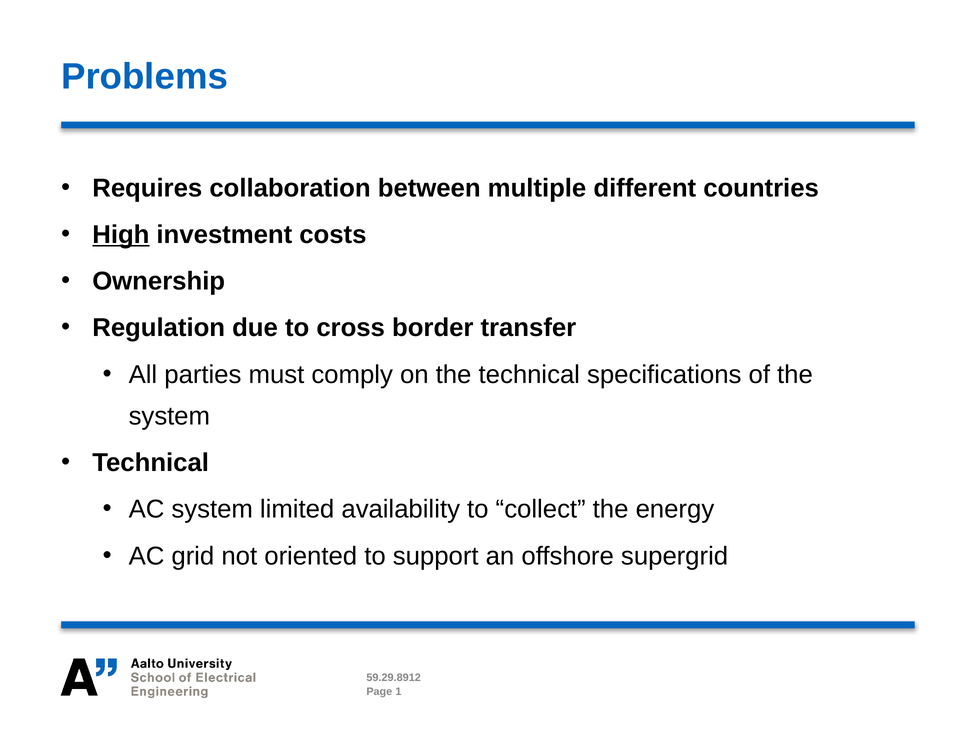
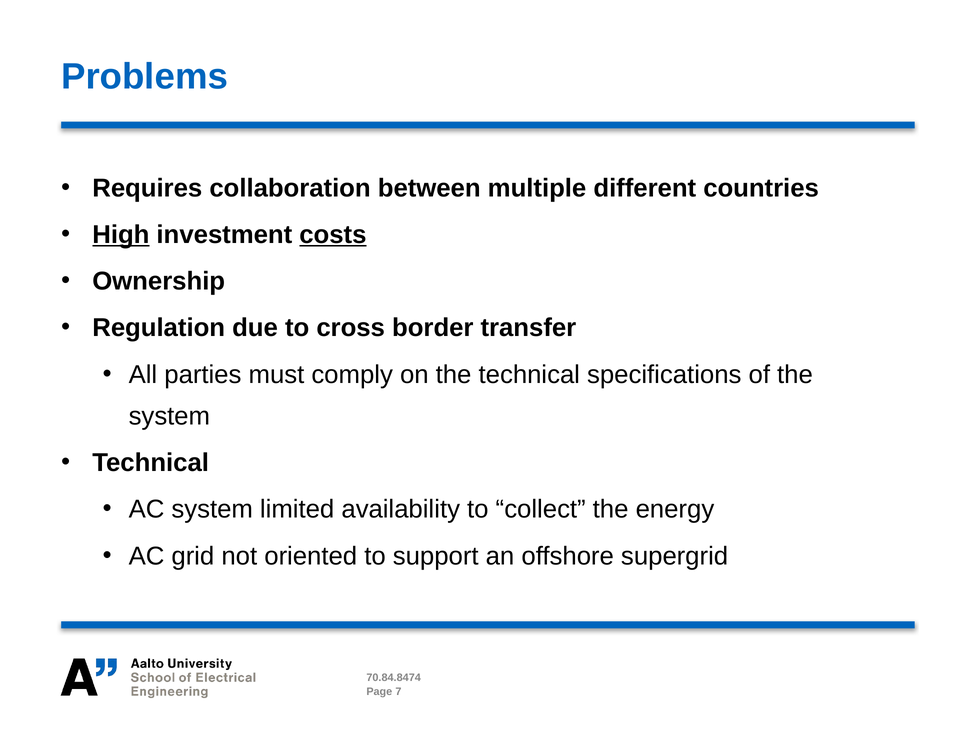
costs underline: none -> present
59.29.8912: 59.29.8912 -> 70.84.8474
1: 1 -> 7
